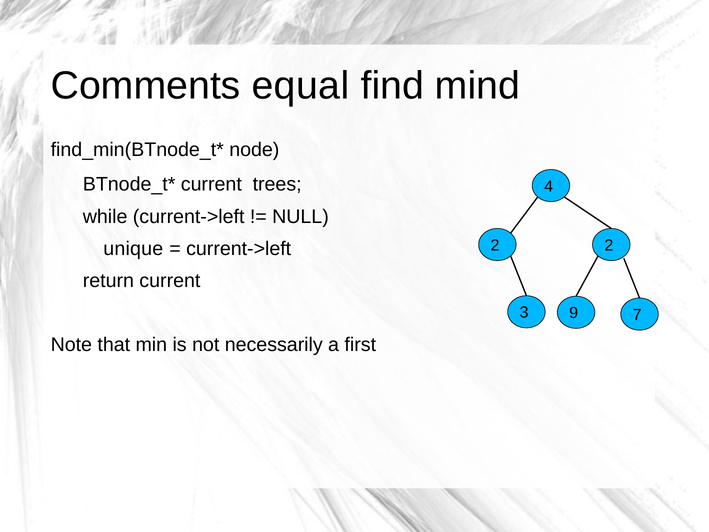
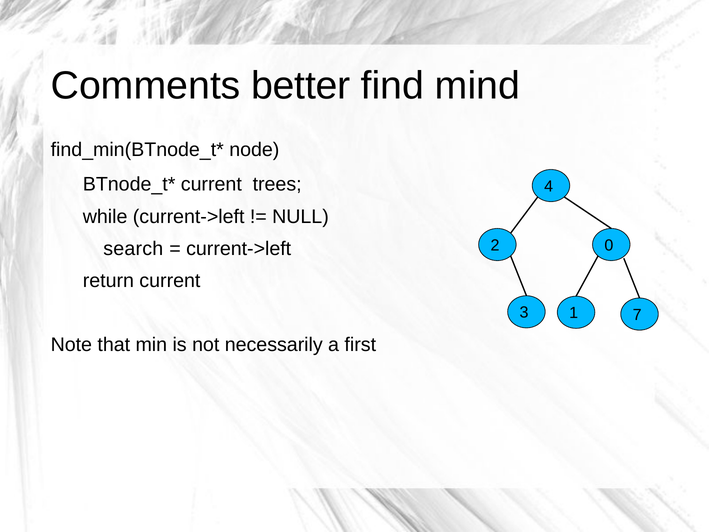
equal: equal -> better
2 2: 2 -> 0
unique: unique -> search
9: 9 -> 1
